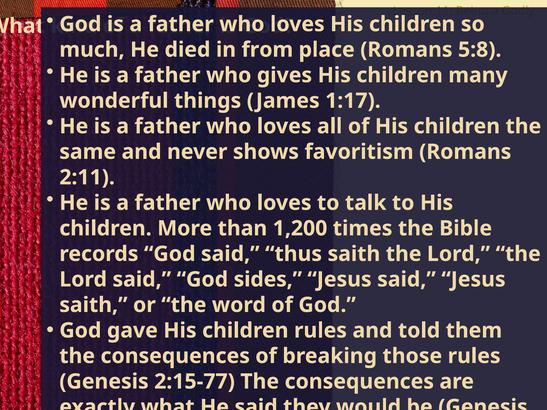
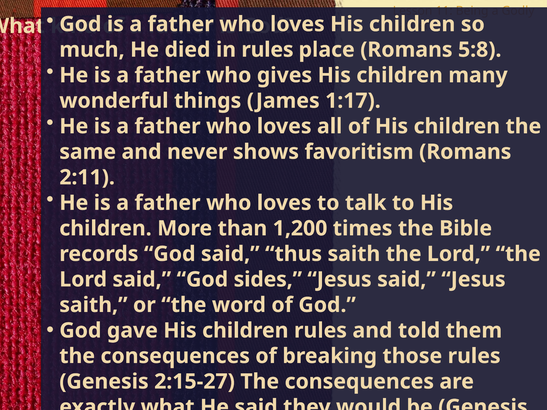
in from: from -> rules
2:15-77: 2:15-77 -> 2:15-27
